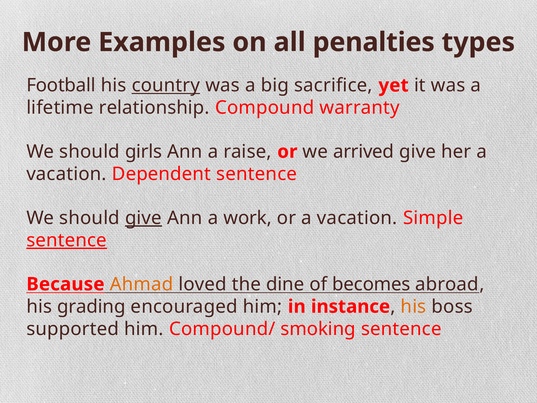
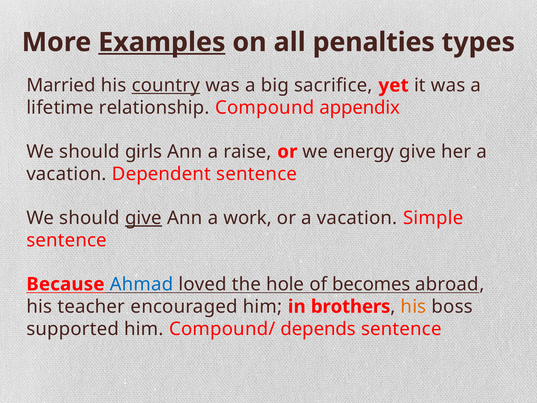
Examples underline: none -> present
Football: Football -> Married
warranty: warranty -> appendix
arrived: arrived -> energy
sentence at (67, 240) underline: present -> none
Ahmad colour: orange -> blue
dine: dine -> hole
grading: grading -> teacher
instance: instance -> brothers
smoking: smoking -> depends
